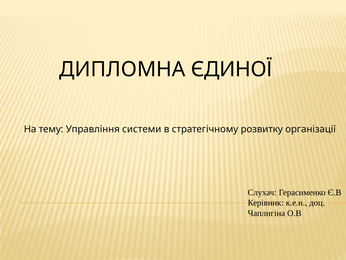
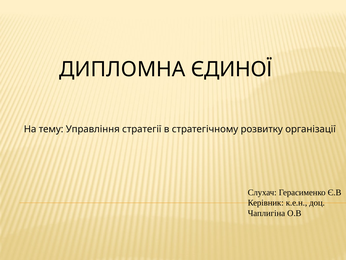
системи: системи -> стратегії
